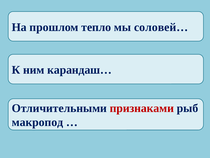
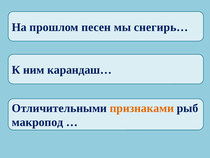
тепло: тепло -> песен
соловей…: соловей… -> снегирь…
признаками colour: red -> orange
